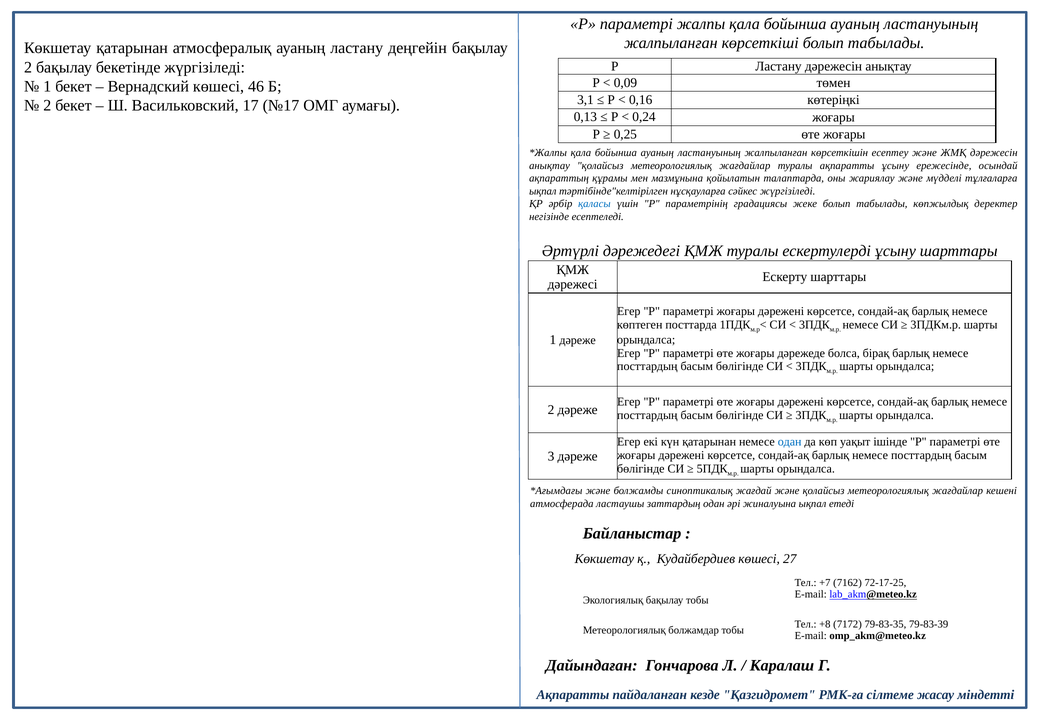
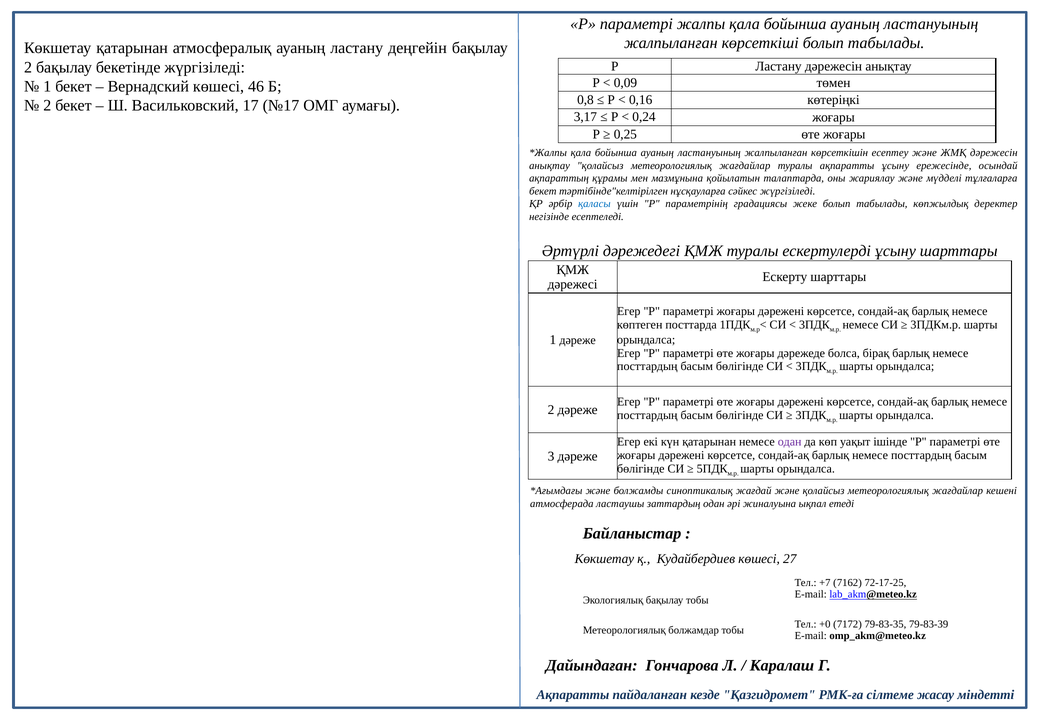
3,1: 3,1 -> 0,8
0,13: 0,13 -> 3,17
ықпал at (543, 191): ықпал -> бекет
одан at (790, 442) colour: blue -> purple
+8: +8 -> +0
